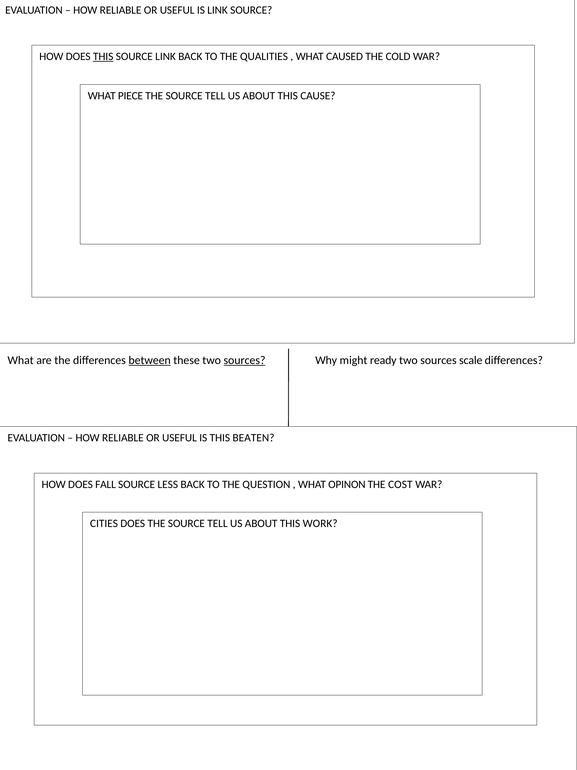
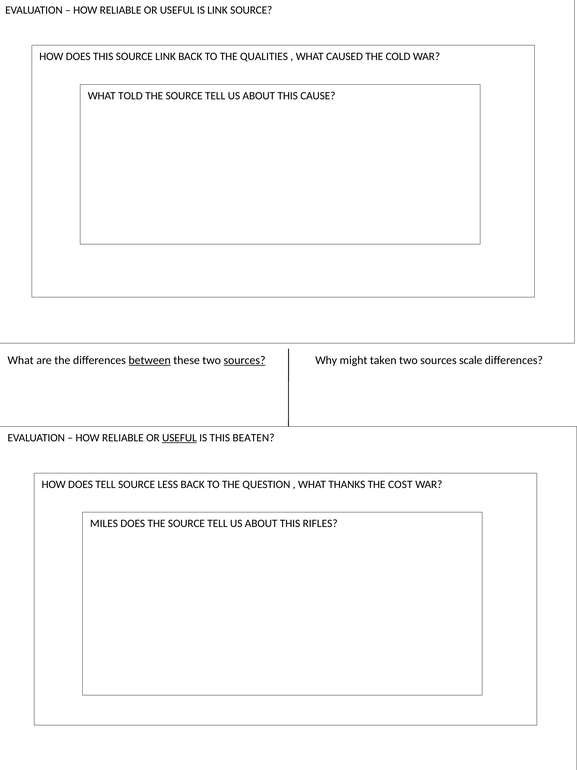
THIS at (103, 56) underline: present -> none
PIECE: PIECE -> TOLD
ready: ready -> taken
USEFUL at (179, 438) underline: none -> present
DOES FALL: FALL -> TELL
OPINON: OPINON -> THANKS
CITIES: CITIES -> MILES
WORK: WORK -> RIFLES
